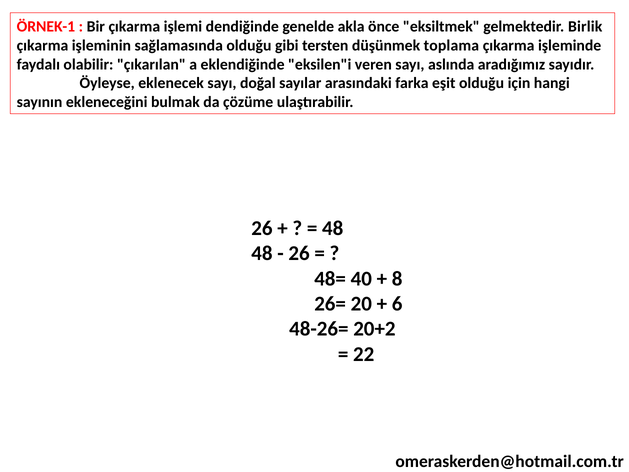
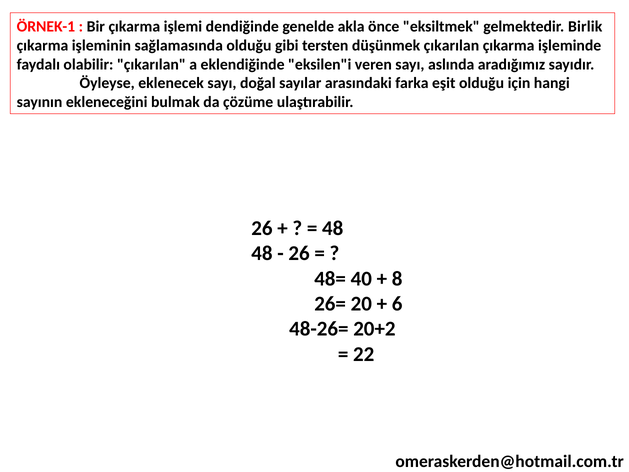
düşünmek toplama: toplama -> çıkarılan
